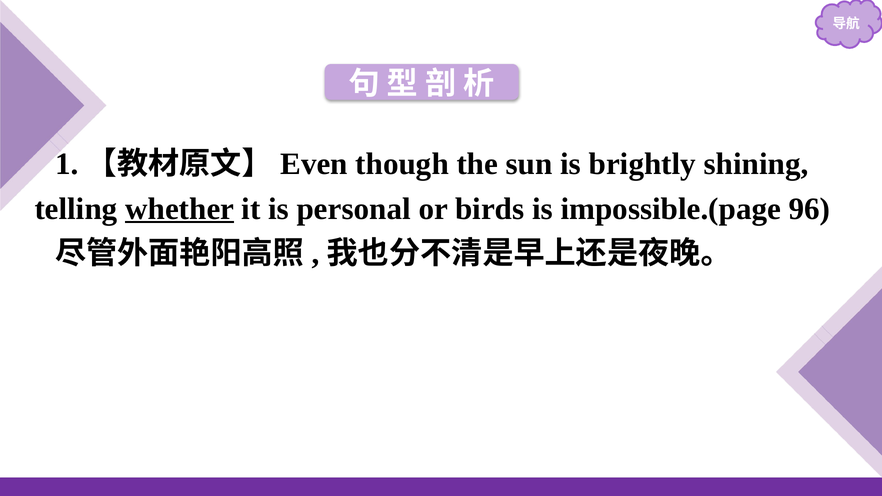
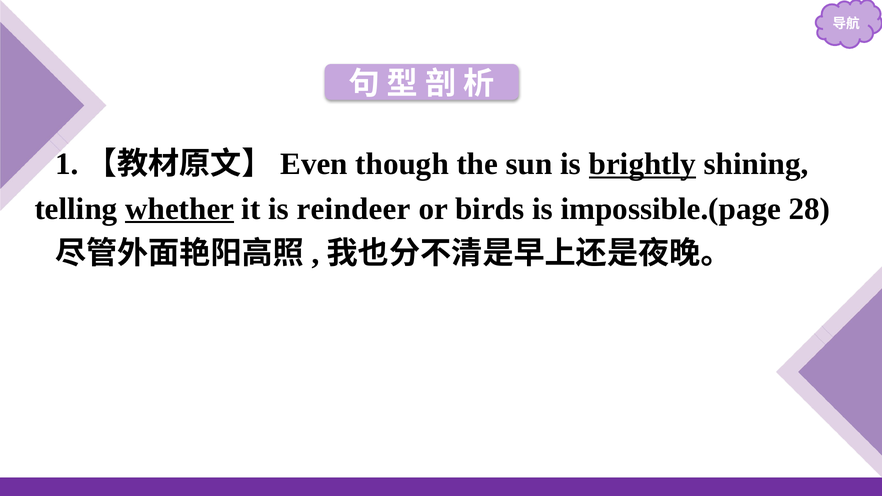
brightly underline: none -> present
personal: personal -> reindeer
96: 96 -> 28
